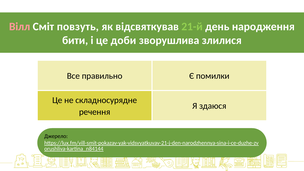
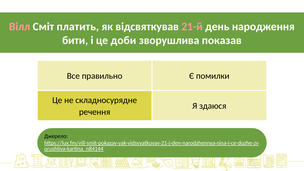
повзуть: повзуть -> платить
21-й colour: light green -> pink
злилися: злилися -> показав
